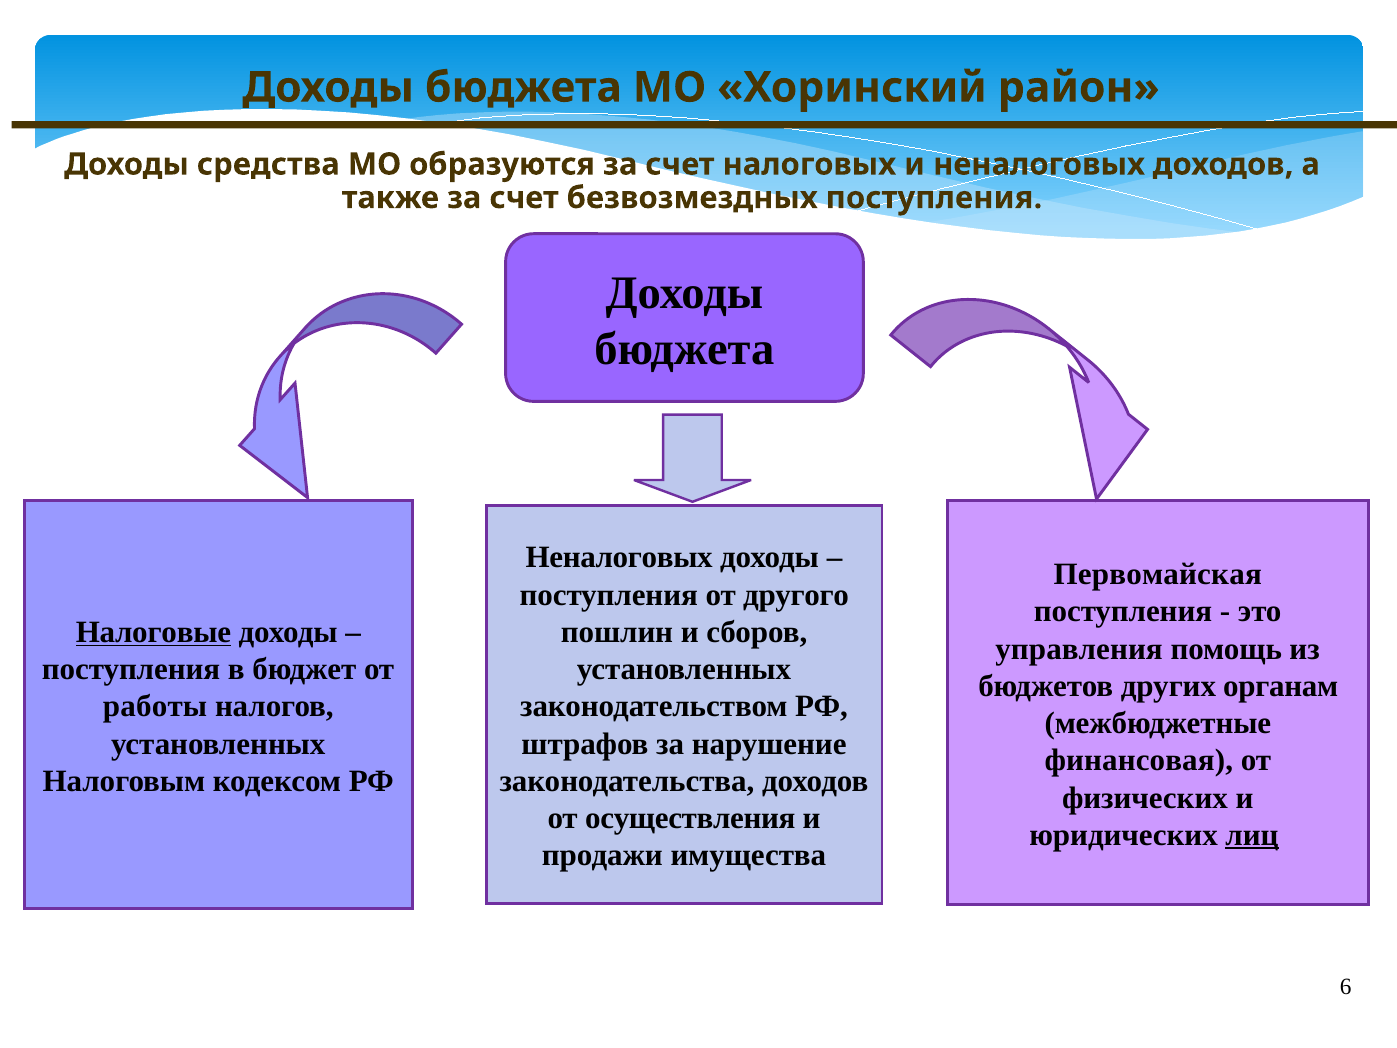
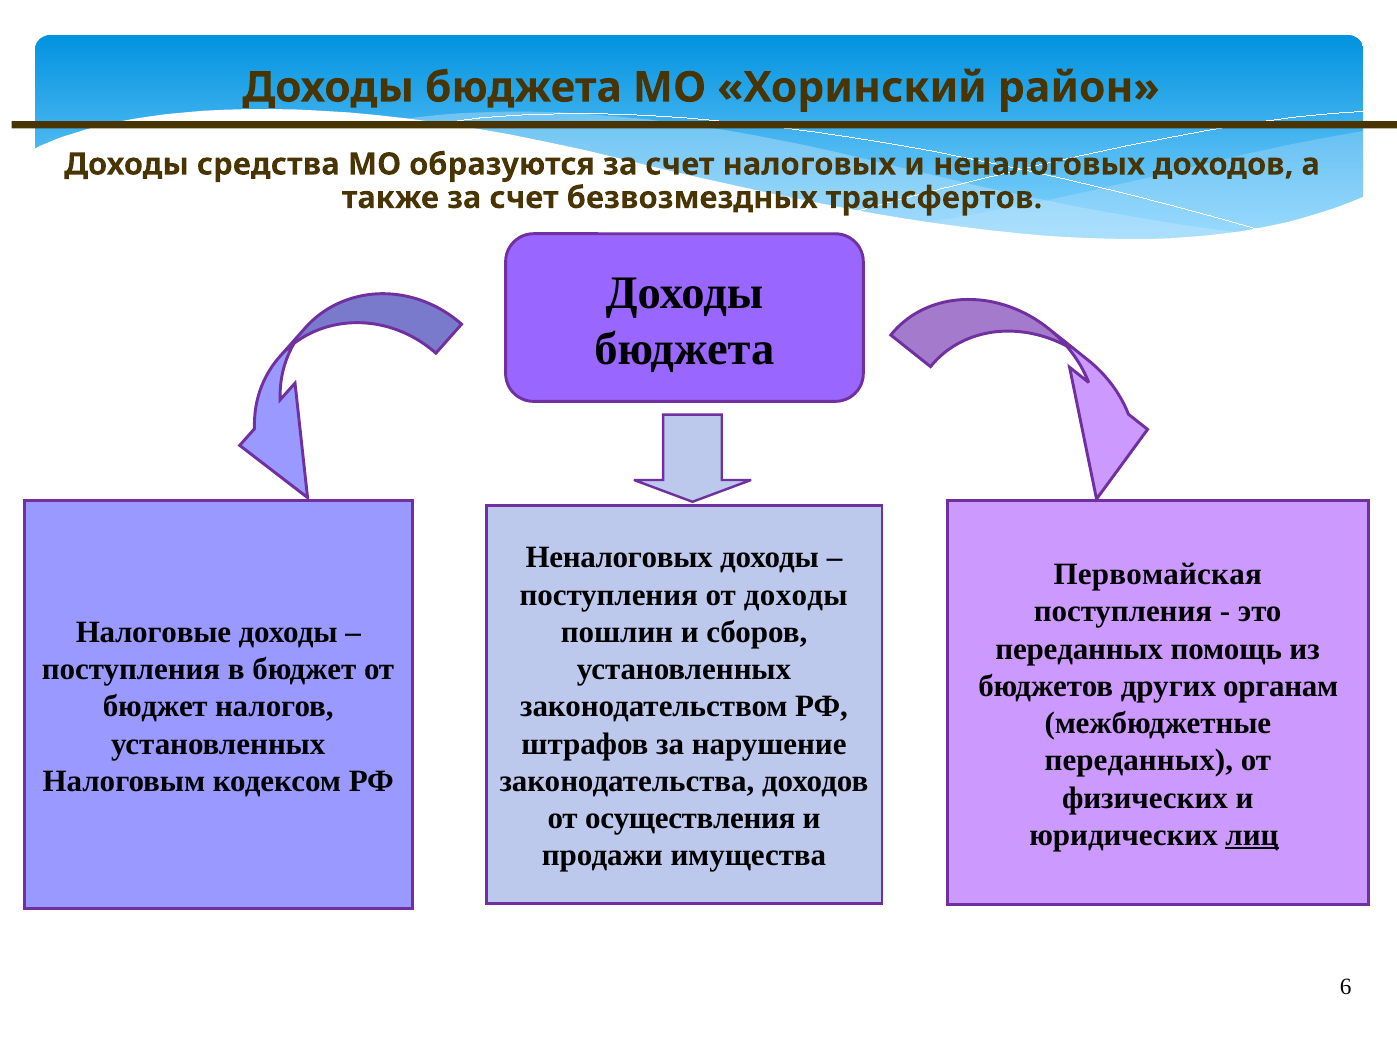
безвозмездных поступления: поступления -> трансфертов
от другого: другого -> доходы
Налоговые underline: present -> none
управления at (1079, 649): управления -> переданных
работы at (155, 706): работы -> бюджет
финансовая at (1139, 760): финансовая -> переданных
